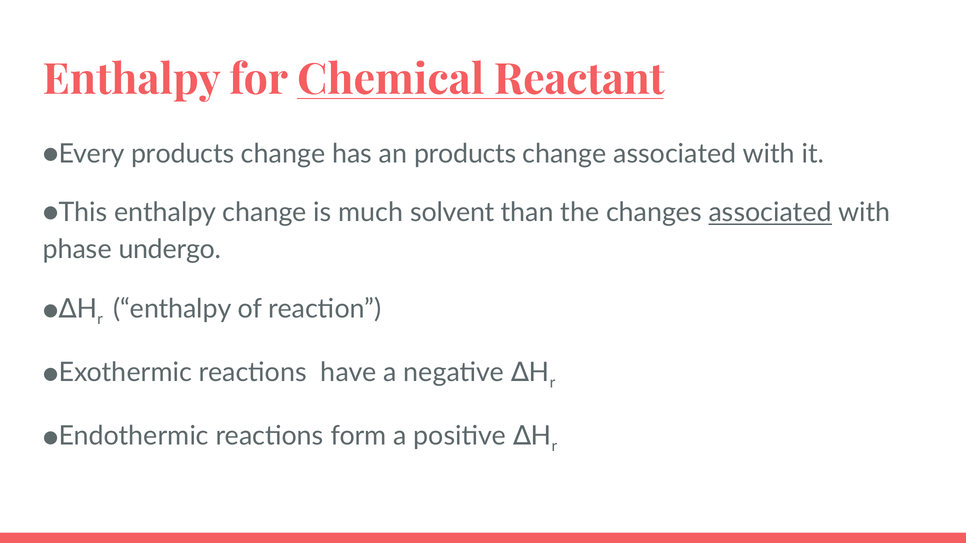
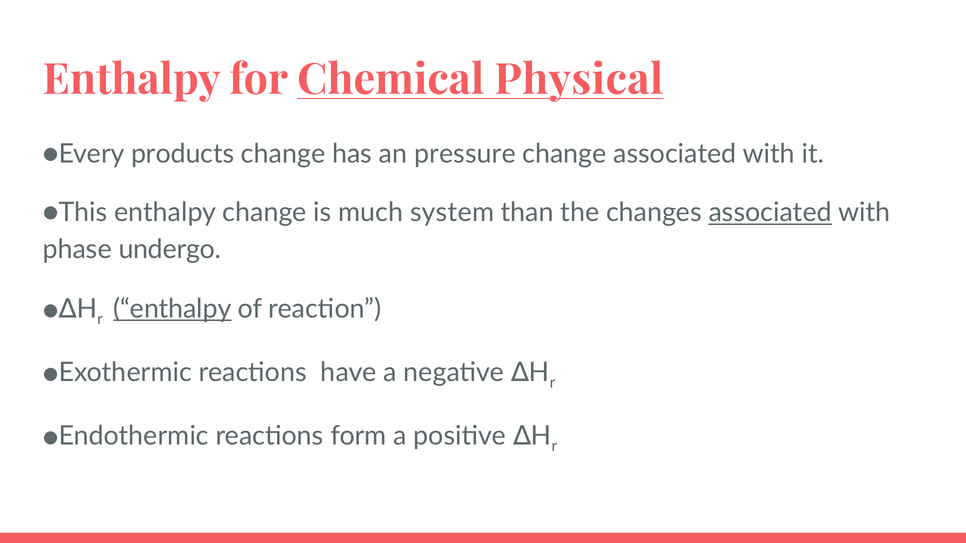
Reactant: Reactant -> Physical
an products: products -> pressure
solvent: solvent -> system
enthalpy at (172, 309) underline: none -> present
